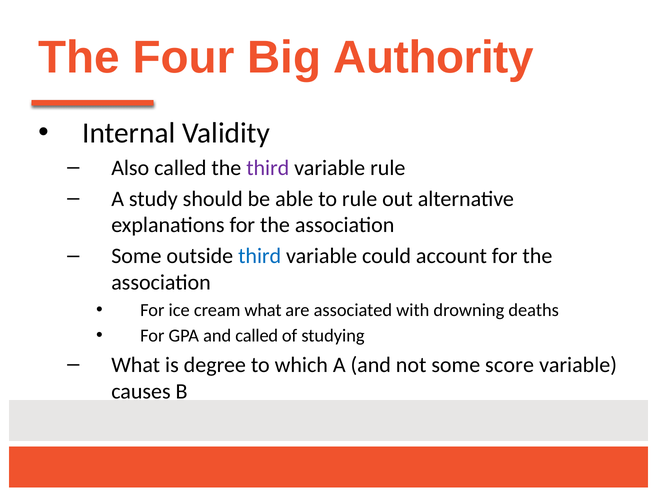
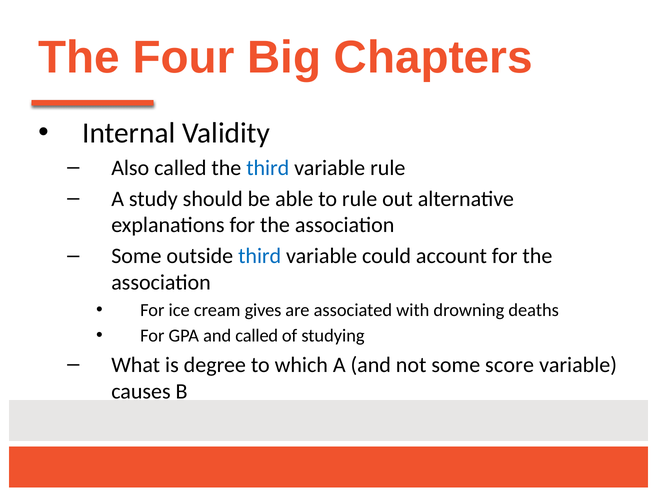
Authority: Authority -> Chapters
third at (268, 168) colour: purple -> blue
cream what: what -> gives
